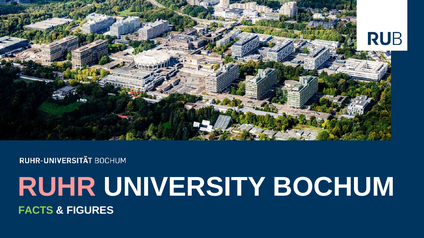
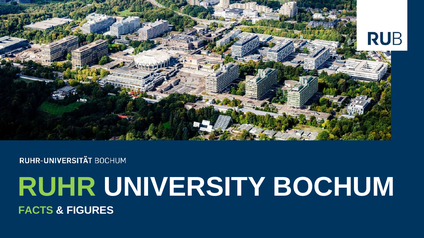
RUHR colour: pink -> light green
